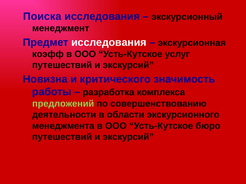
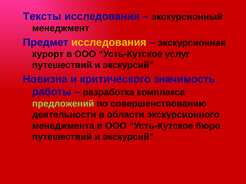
Поиска: Поиска -> Тексты
исследования at (109, 42) colour: white -> yellow
коэфф: коэфф -> курорт
